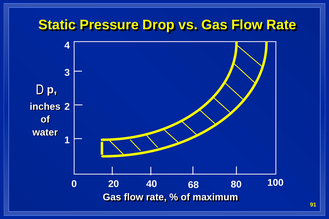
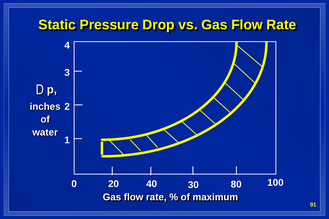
68: 68 -> 30
